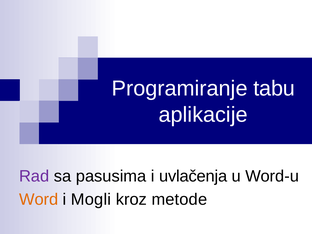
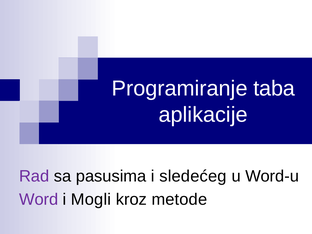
tabu: tabu -> taba
uvlačenja: uvlačenja -> sledećeg
Word colour: orange -> purple
